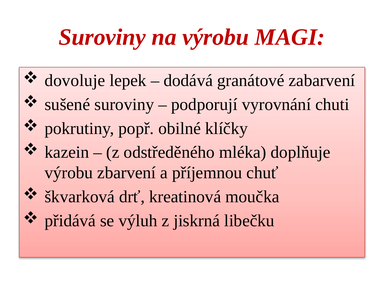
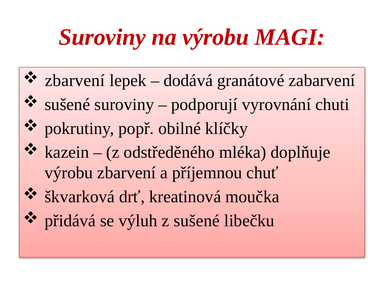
dovoluje at (75, 81): dovoluje -> zbarvení
z jiskrná: jiskrná -> sušené
